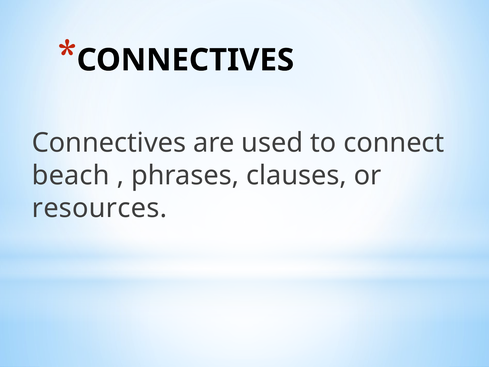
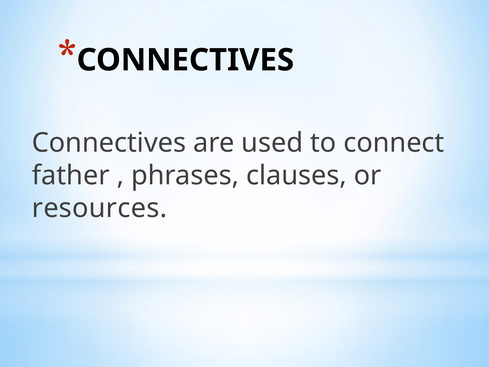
beach: beach -> father
